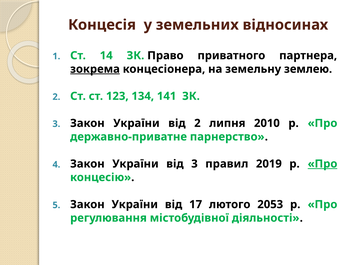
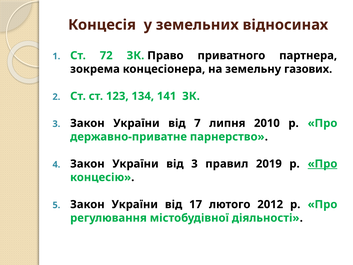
14: 14 -> 72
зокрема underline: present -> none
землею: землею -> газових
від 2: 2 -> 7
2053: 2053 -> 2012
